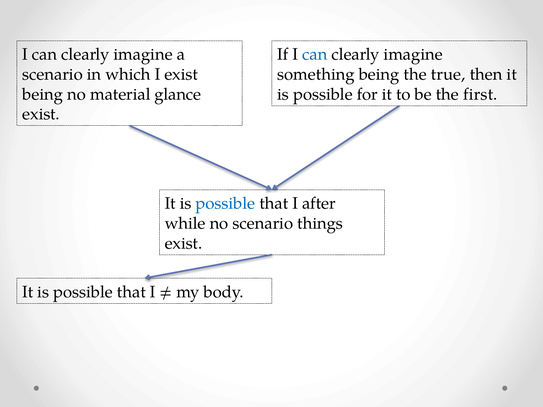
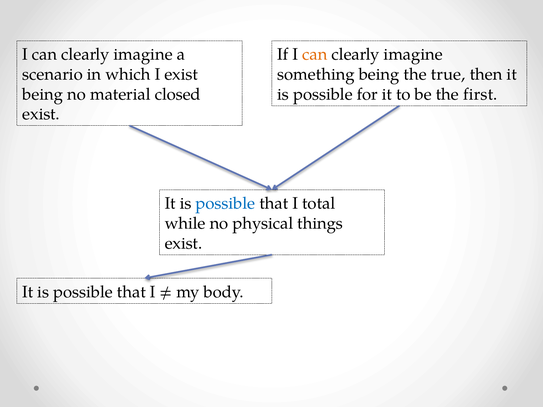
can at (315, 55) colour: blue -> orange
glance: glance -> closed
after: after -> total
no scenario: scenario -> physical
